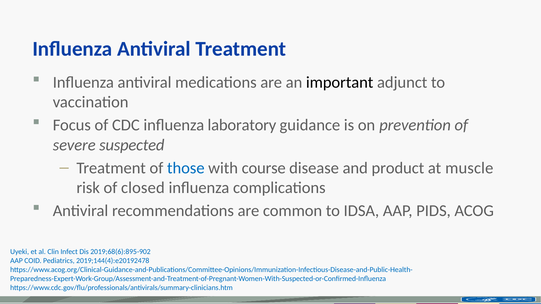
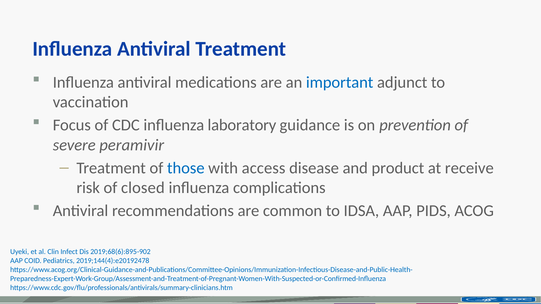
important colour: black -> blue
suspected: suspected -> peramivir
course: course -> access
muscle: muscle -> receive
